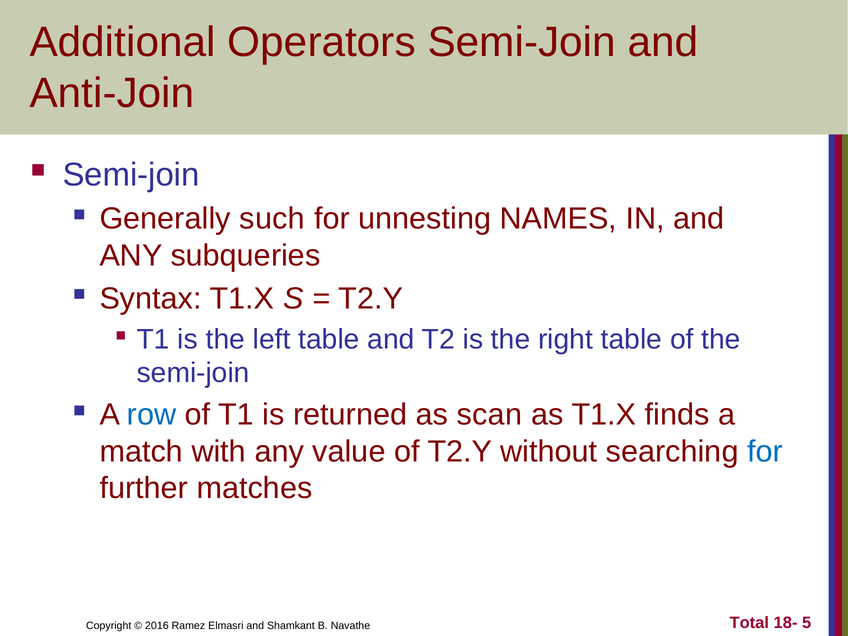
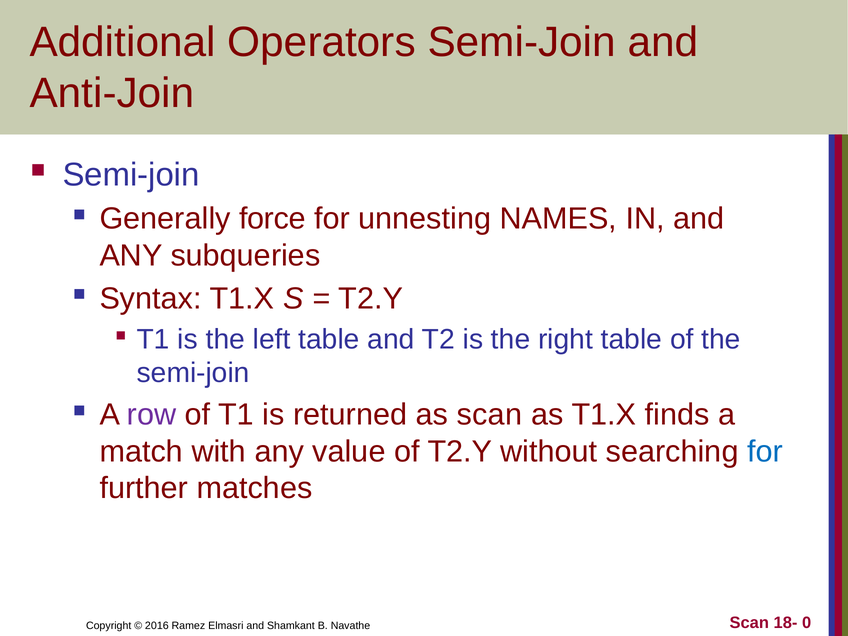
such: such -> force
row colour: blue -> purple
Total at (749, 623): Total -> Scan
5: 5 -> 0
